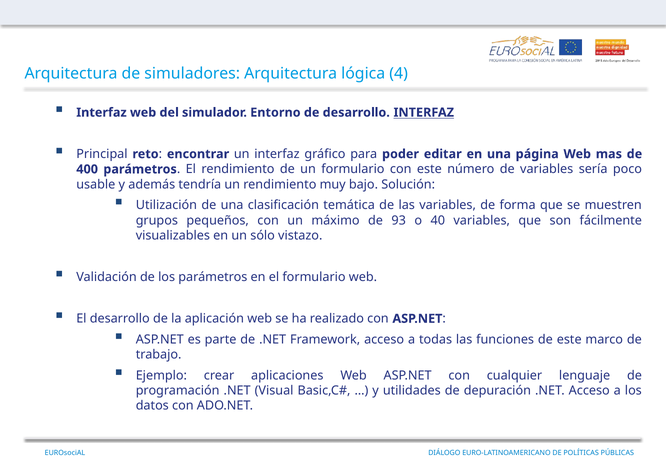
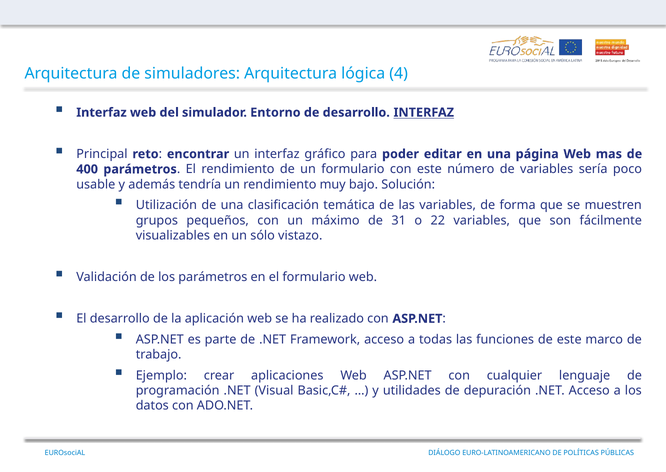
93: 93 -> 31
40: 40 -> 22
